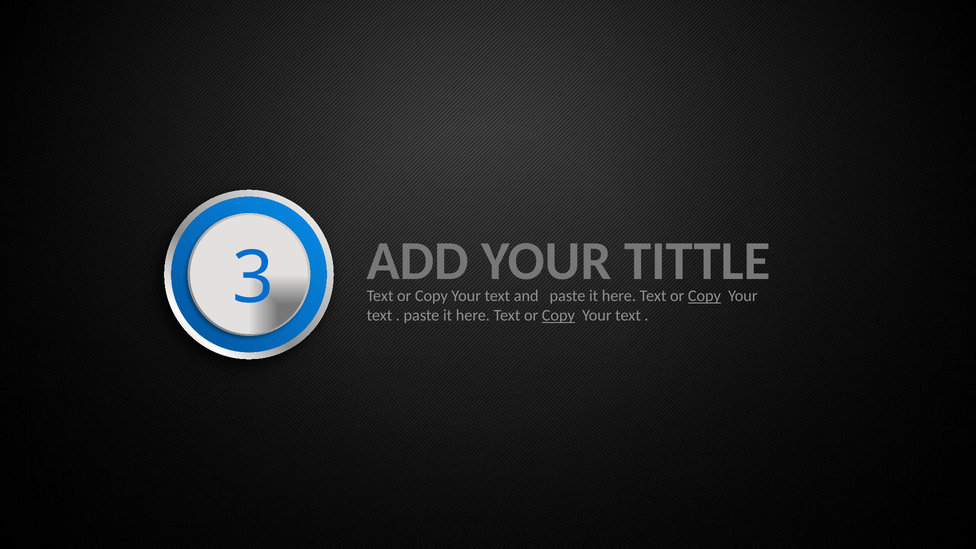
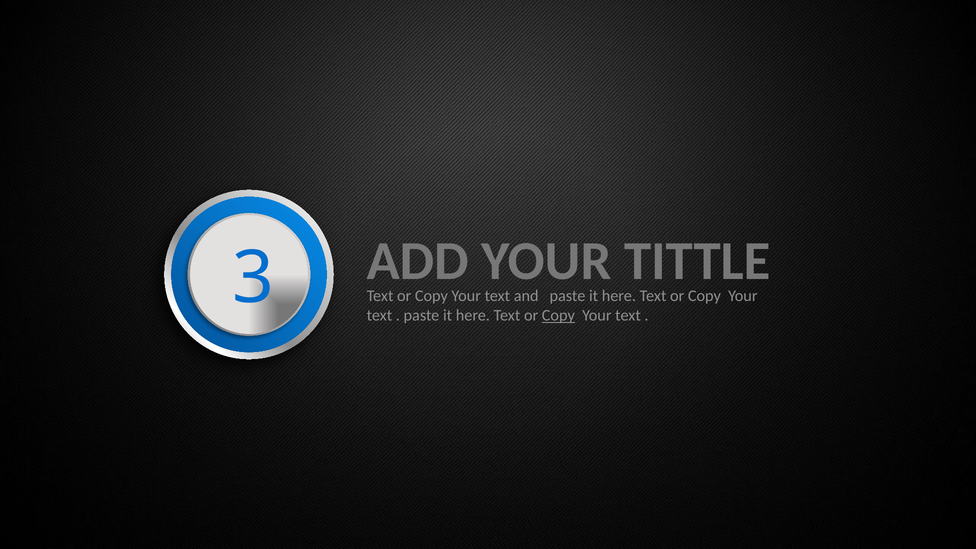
Copy at (704, 296) underline: present -> none
